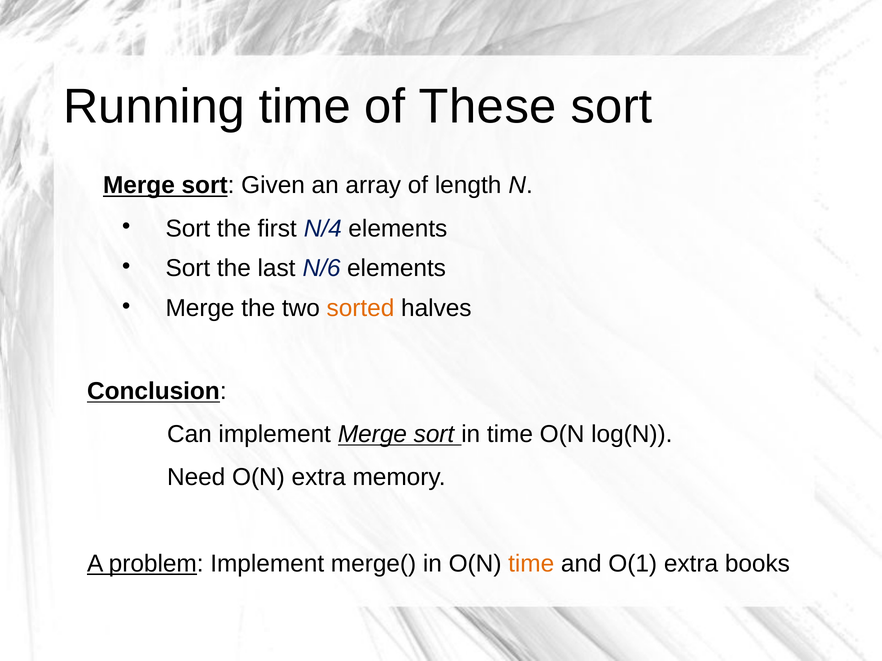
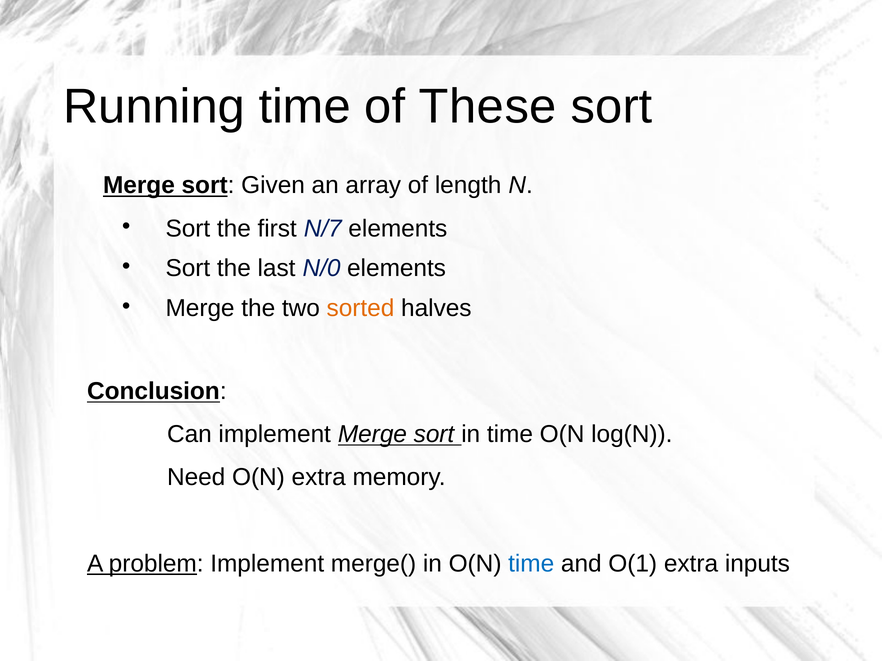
N/4: N/4 -> N/7
N/6: N/6 -> N/0
time at (531, 564) colour: orange -> blue
books: books -> inputs
